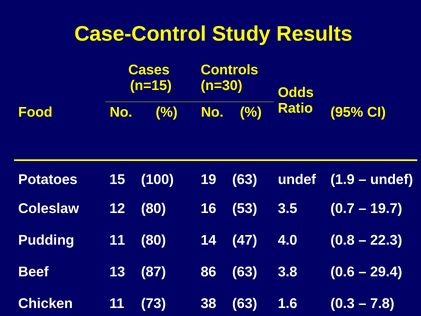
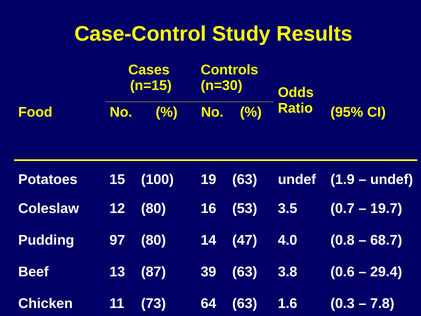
Pudding 11: 11 -> 97
22.3: 22.3 -> 68.7
86: 86 -> 39
38: 38 -> 64
